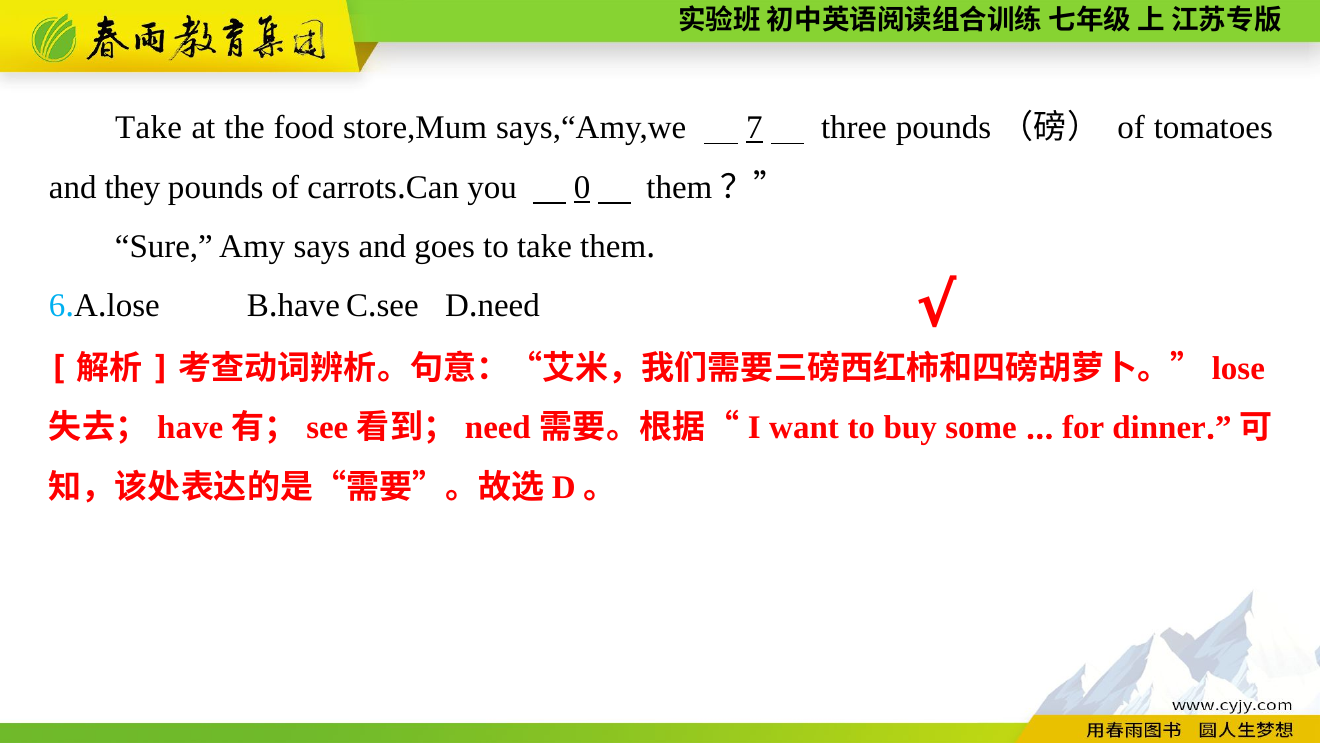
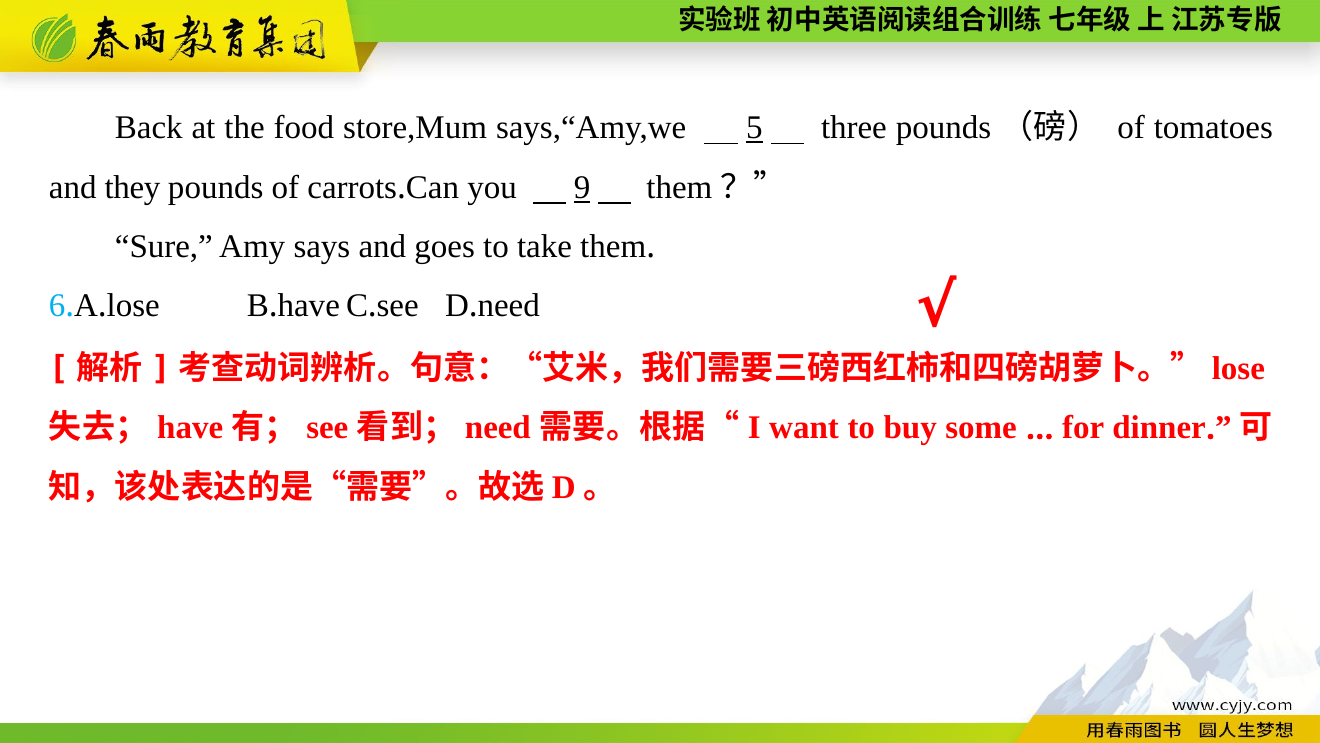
Take at (149, 128): Take -> Back
7: 7 -> 5
0: 0 -> 9
